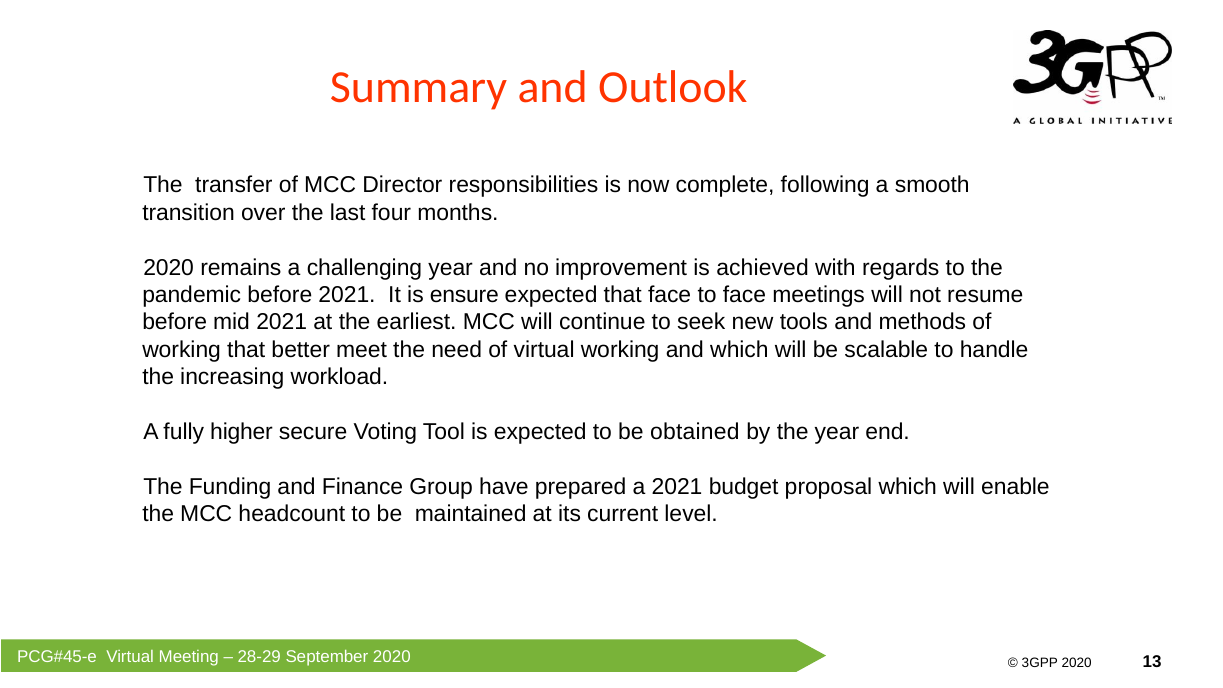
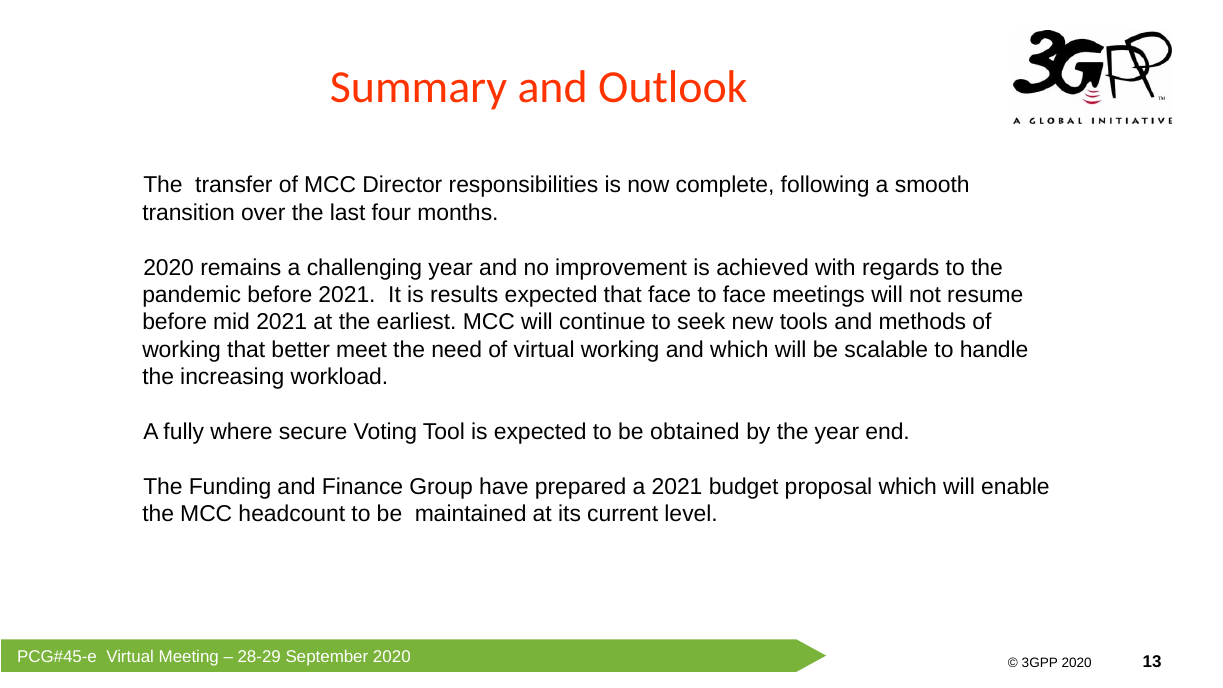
ensure: ensure -> results
higher: higher -> where
